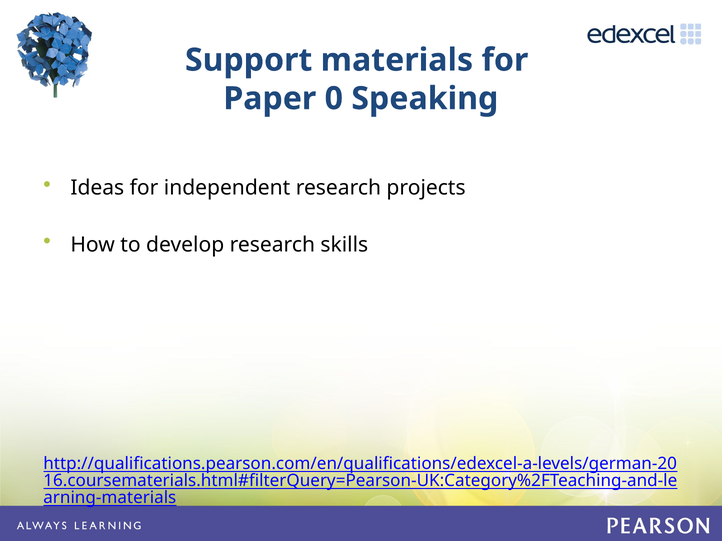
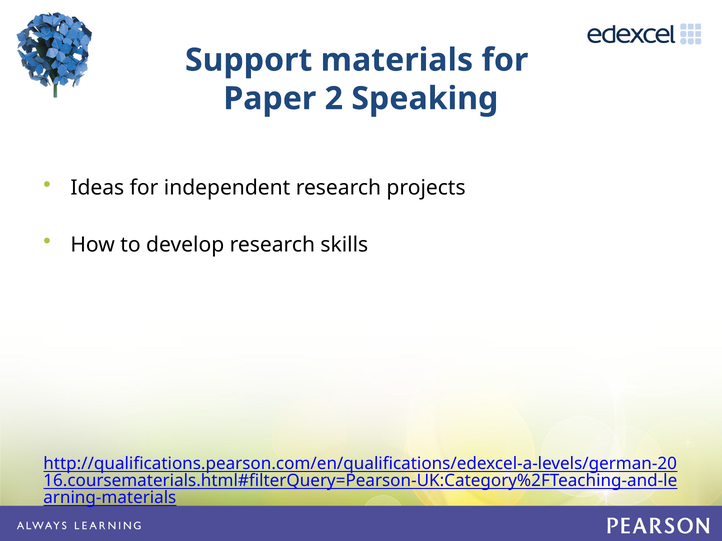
0: 0 -> 2
